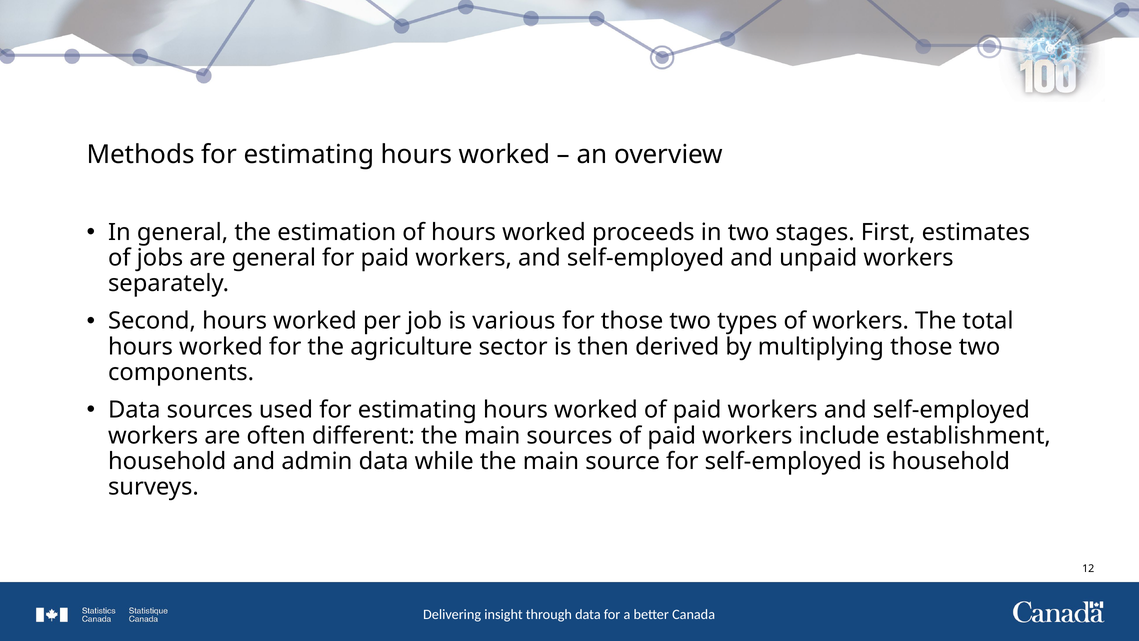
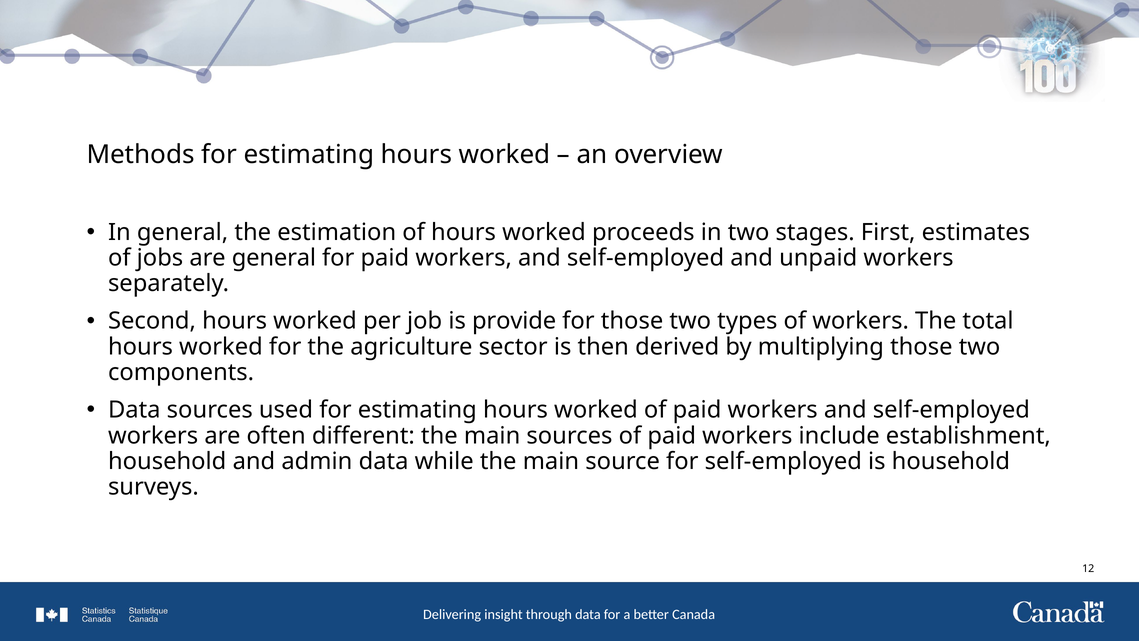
various: various -> provide
